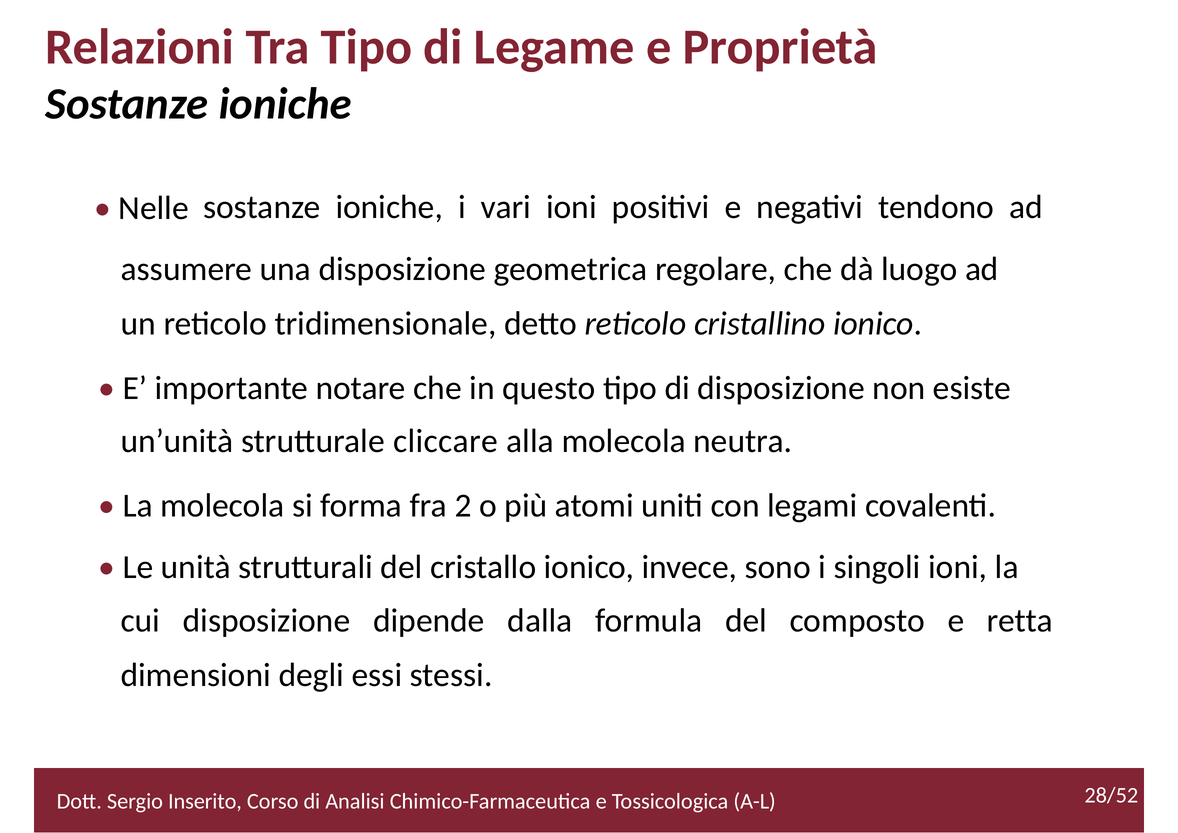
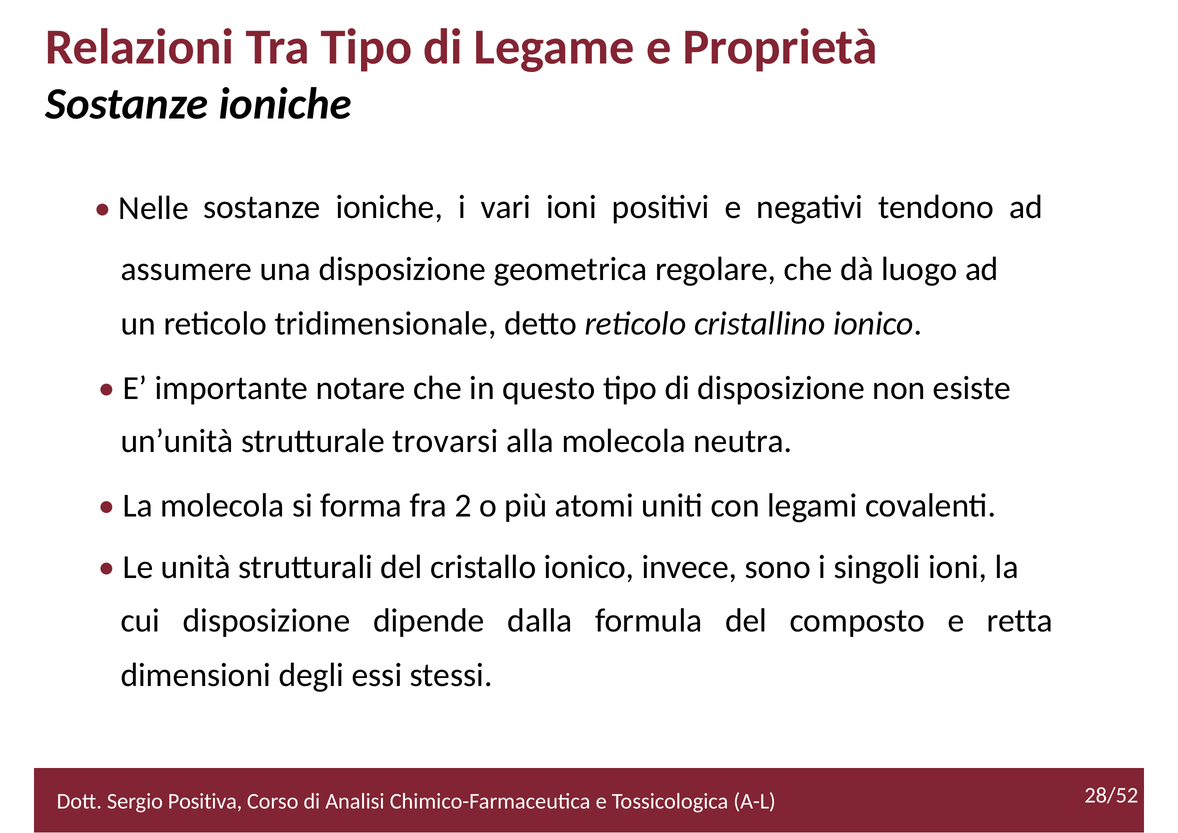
cliccare: cliccare -> trovarsi
Inserito: Inserito -> Positiva
